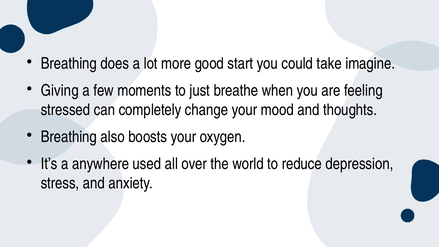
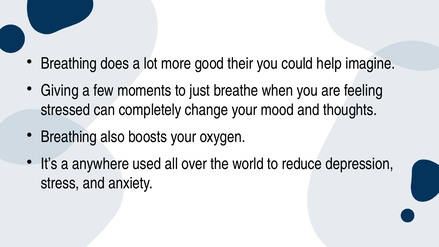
start: start -> their
take: take -> help
